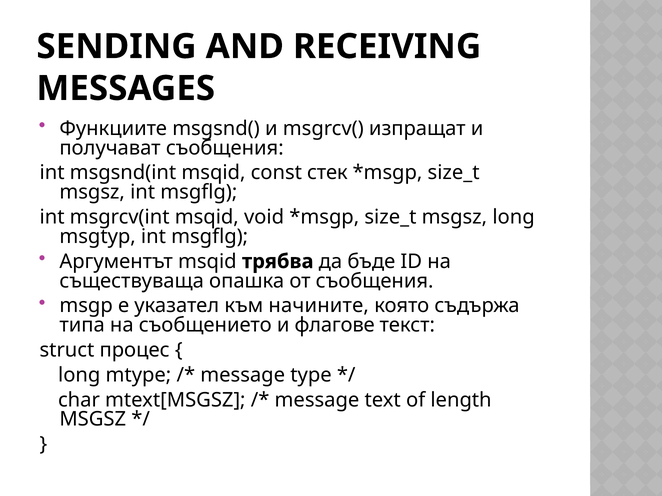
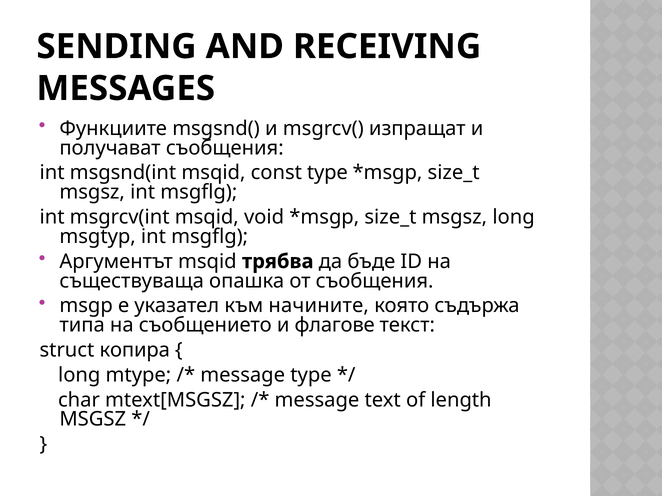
const стек: стек -> type
процес: процес -> копира
